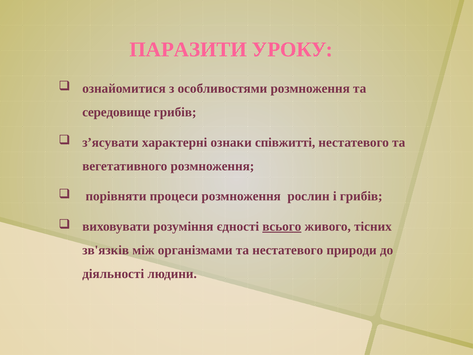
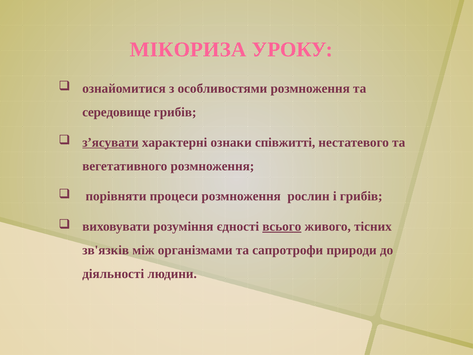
ПАРАЗИТИ: ПАРАЗИТИ -> МІКОРИЗА
з’ясувати underline: none -> present
та нестатевого: нестатевого -> сапротрофи
